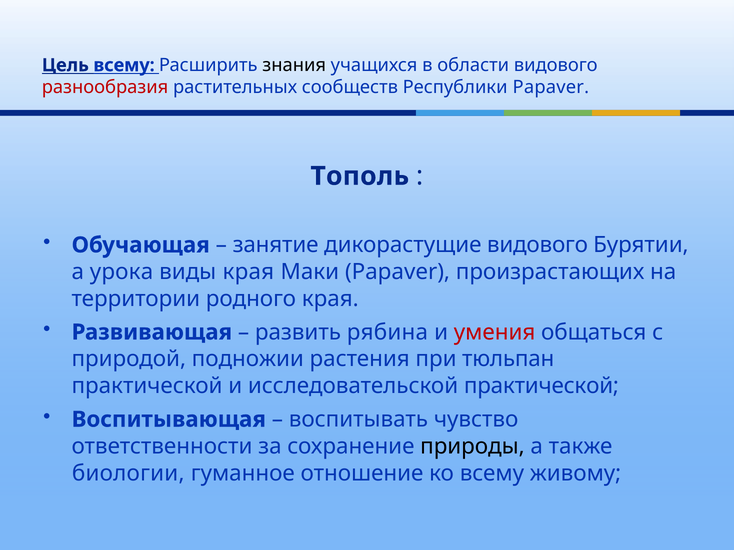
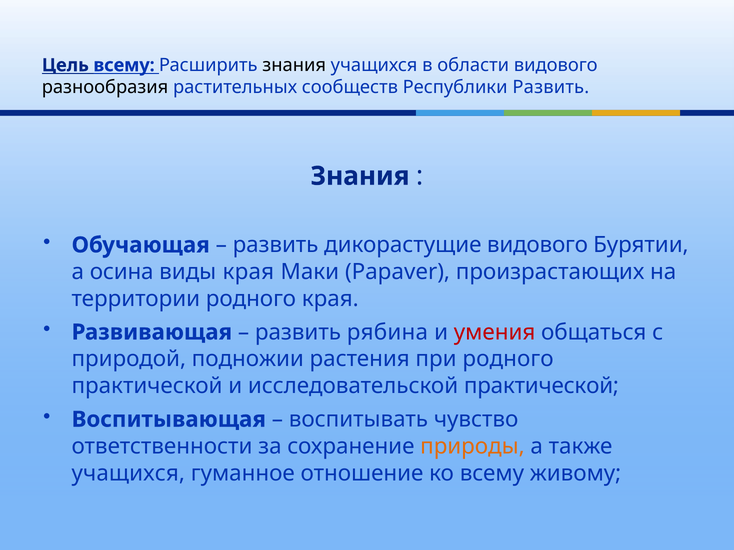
разнообразия colour: red -> black
Республики Papaver: Papaver -> Развить
Тополь at (360, 176): Тополь -> Знания
занятие at (276, 245): занятие -> развить
урока: урока -> осина
при тюльпан: тюльпан -> родного
природы colour: black -> orange
биологии at (128, 474): биологии -> учащихся
